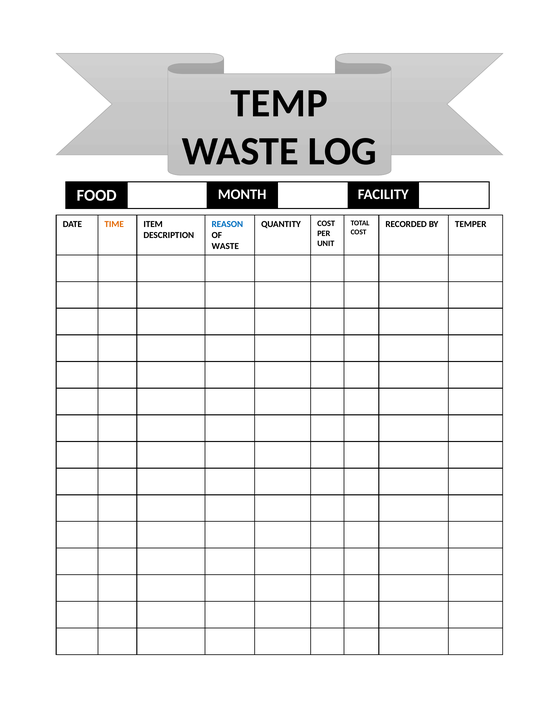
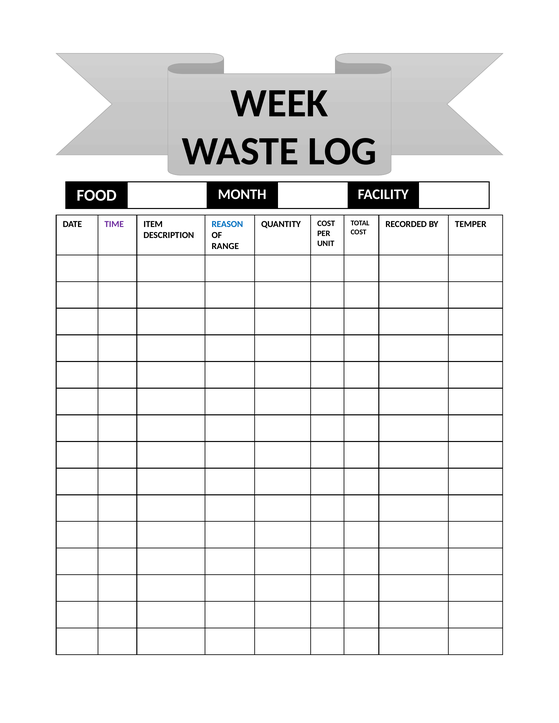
TEMP: TEMP -> WEEK
TIME colour: orange -> purple
WASTE at (225, 246): WASTE -> RANGE
